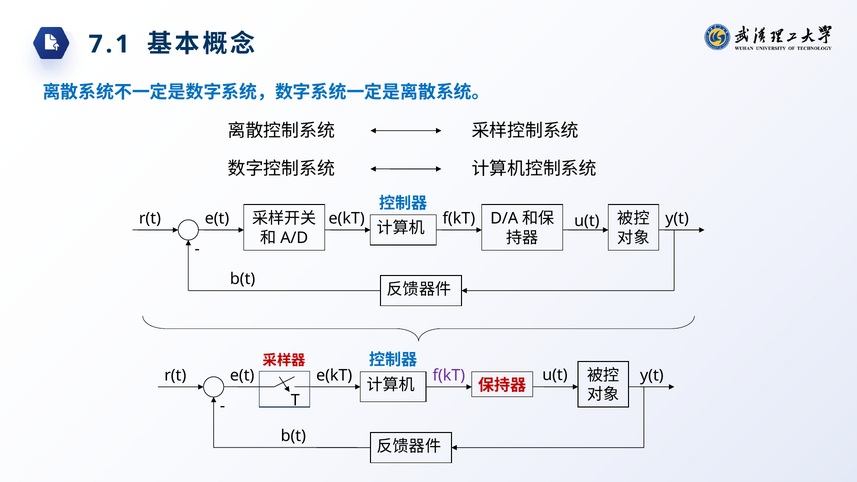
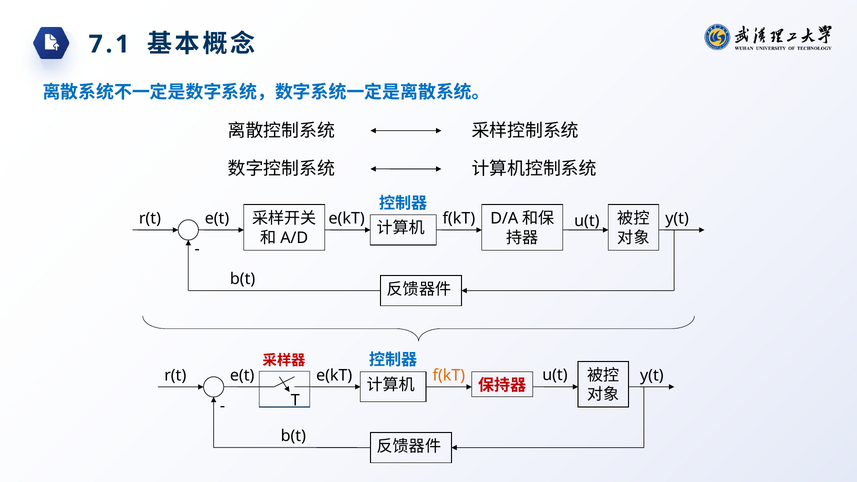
f(kT at (449, 376) colour: purple -> orange
